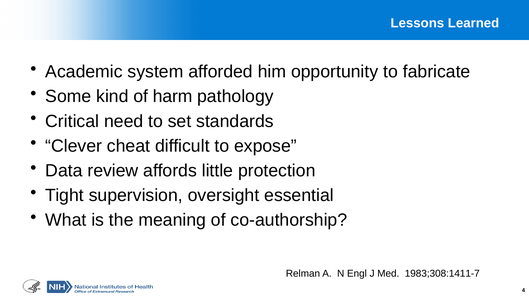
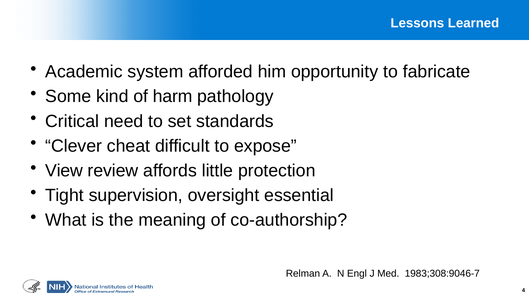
Data: Data -> View
1983;308:1411-7: 1983;308:1411-7 -> 1983;308:9046-7
